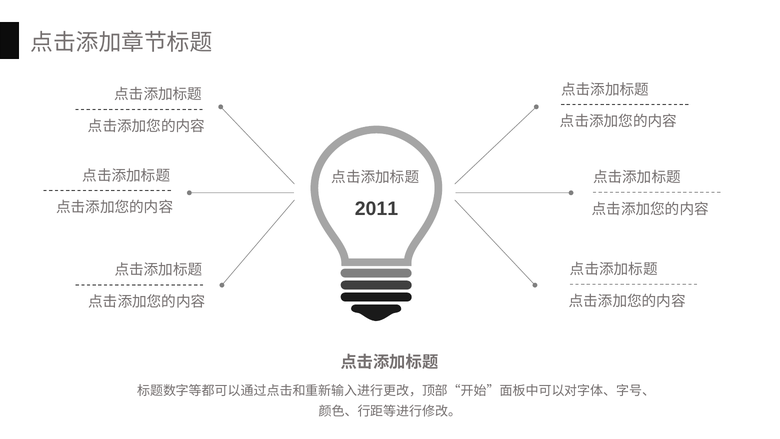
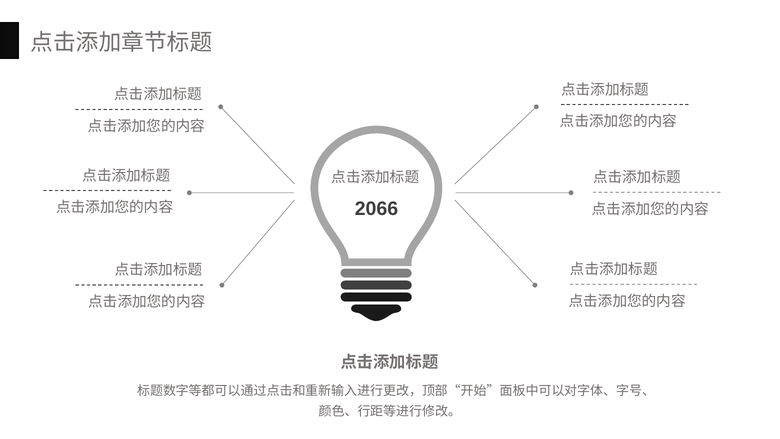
2011: 2011 -> 2066
